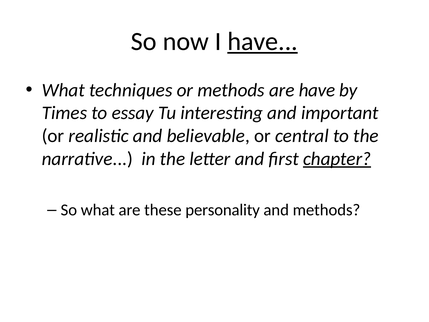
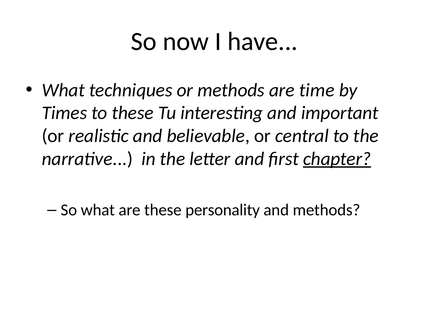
have at (263, 42) underline: present -> none
are have: have -> time
to essay: essay -> these
